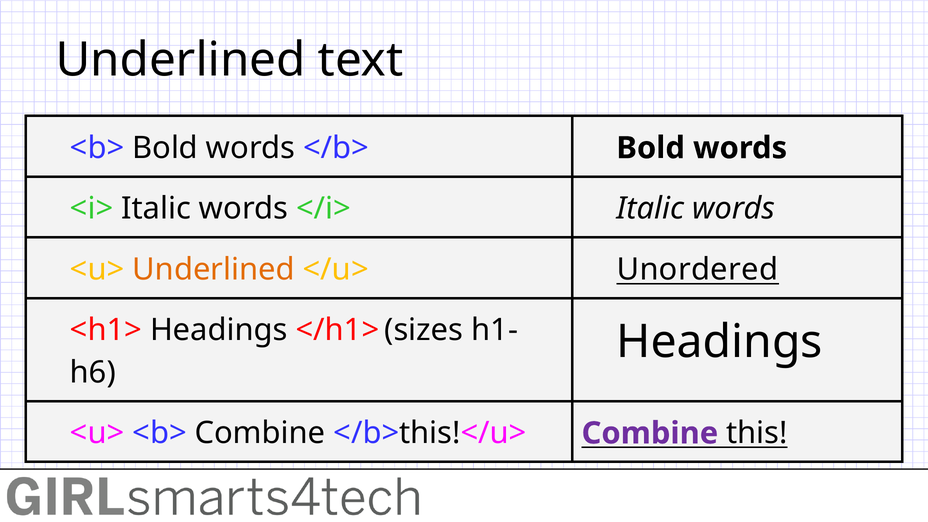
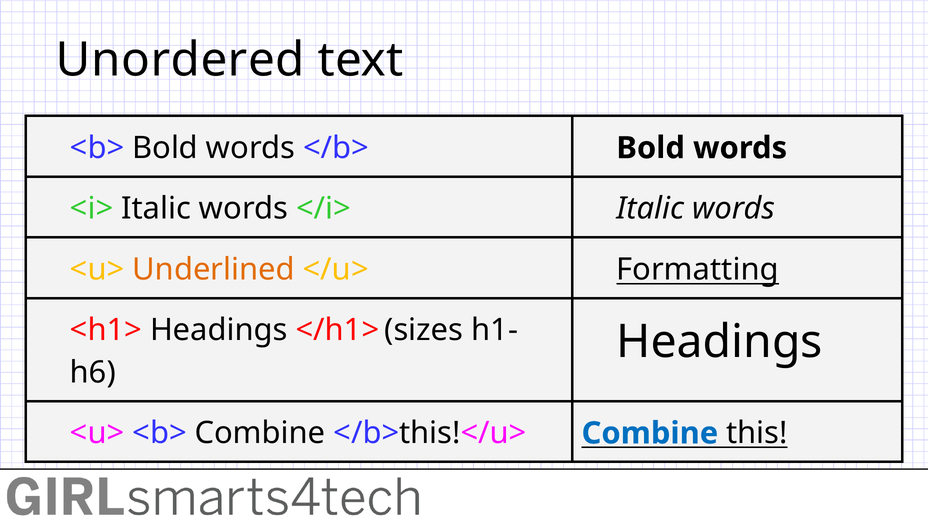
Underlined at (181, 60): Underlined -> Unordered
Unordered: Unordered -> Formatting
Combine at (650, 433) colour: purple -> blue
